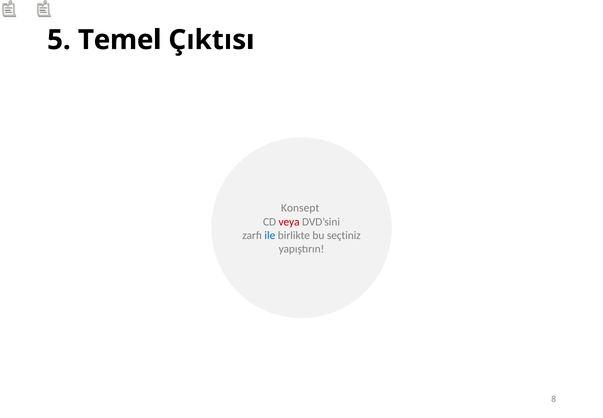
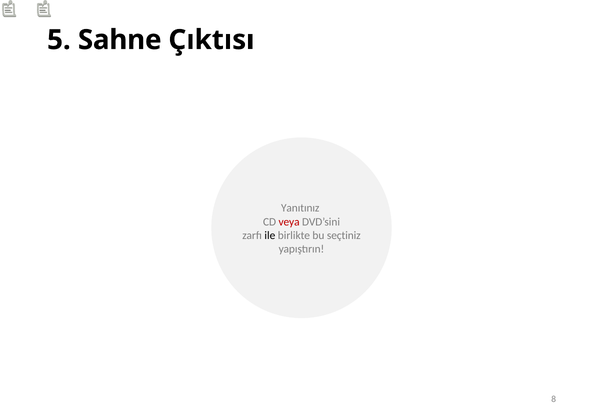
Temel: Temel -> Sahne
Konsept: Konsept -> Yanıtınız
ile colour: blue -> black
